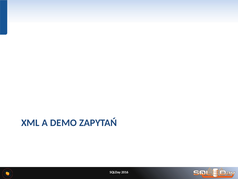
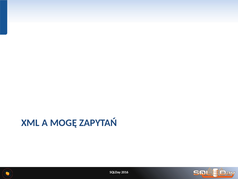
DEMO: DEMO -> MOGĘ
